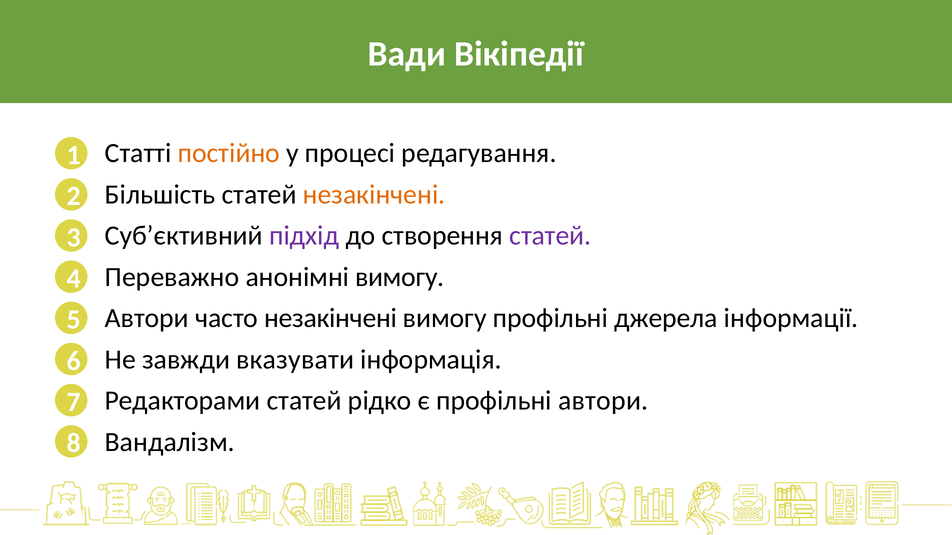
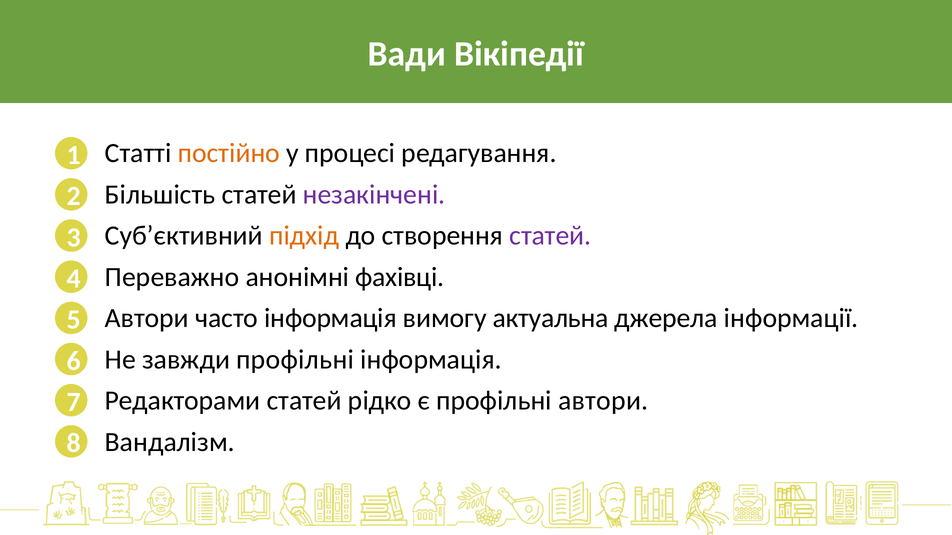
незакінчені at (374, 195) colour: orange -> purple
підхід colour: purple -> orange
анонімні вимогу: вимогу -> фахівці
часто незакінчені: незакінчені -> інформація
вимогу профільні: профільні -> актуальна
завжди вказувати: вказувати -> профільні
